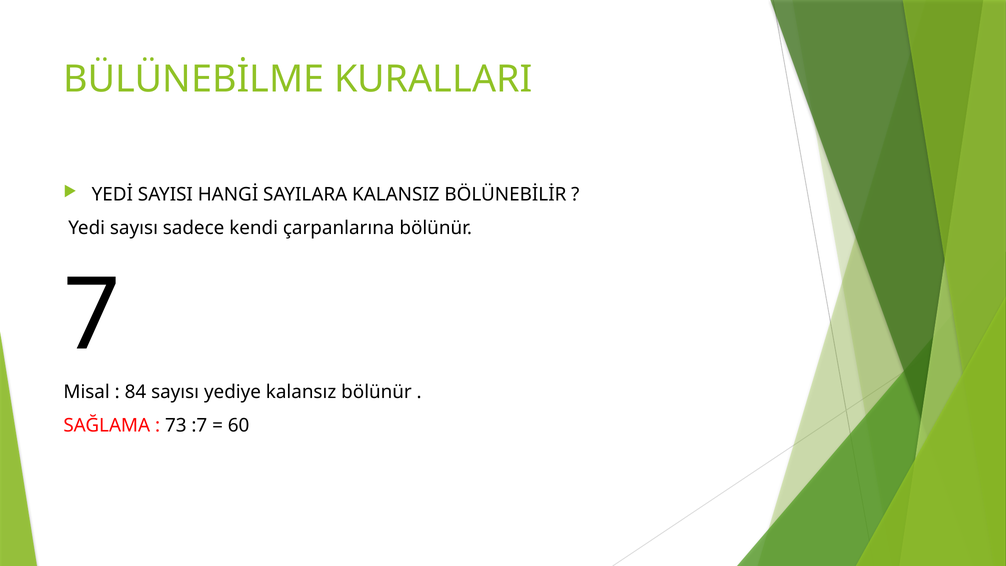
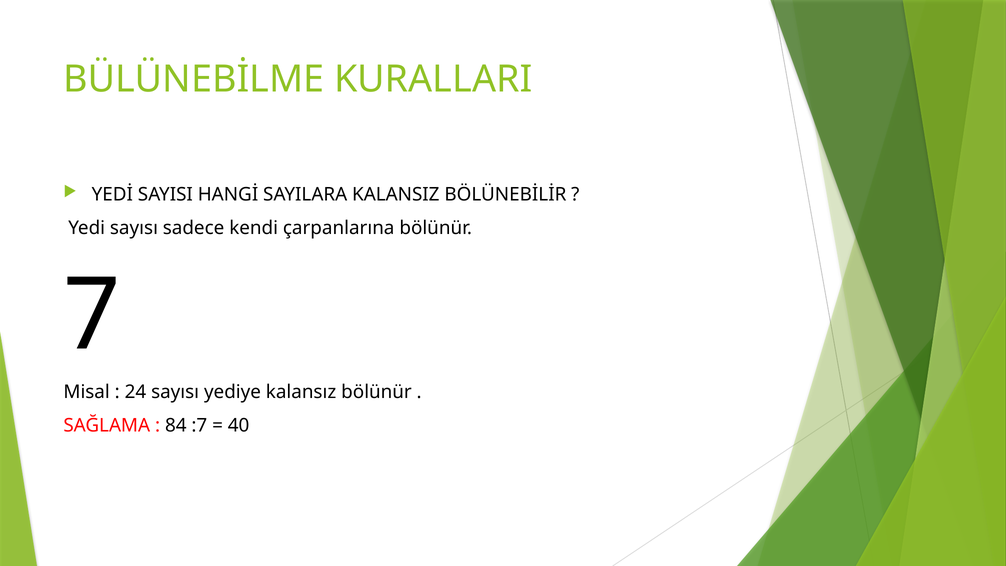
84: 84 -> 24
73: 73 -> 84
60: 60 -> 40
